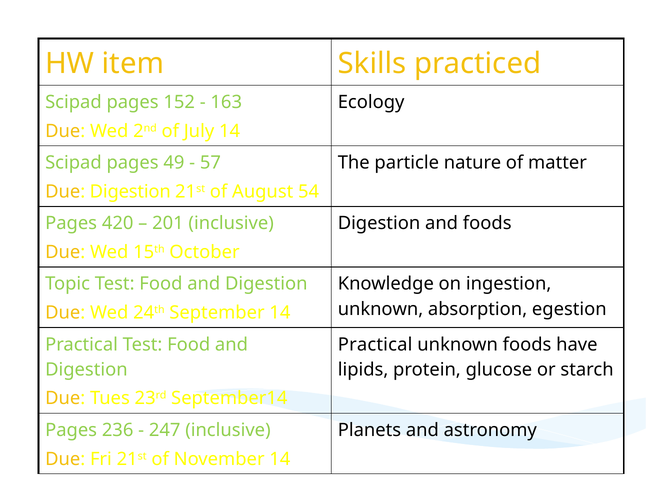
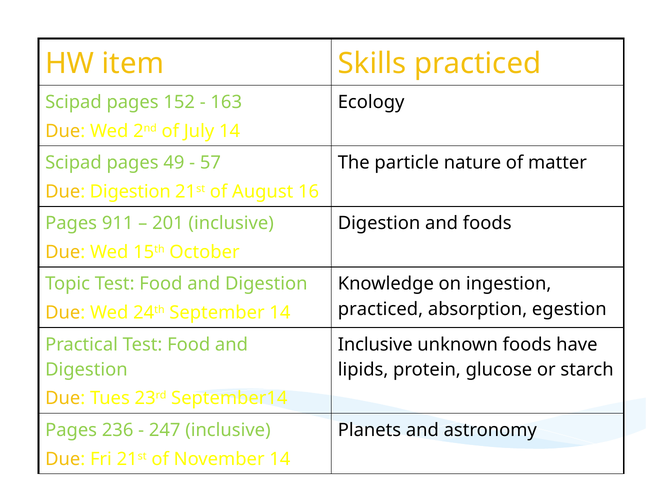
54: 54 -> 16
420: 420 -> 911
unknown at (380, 309): unknown -> practiced
Practical at (375, 344): Practical -> Inclusive
